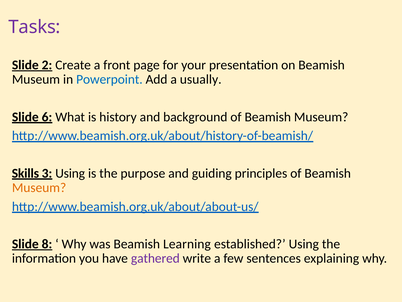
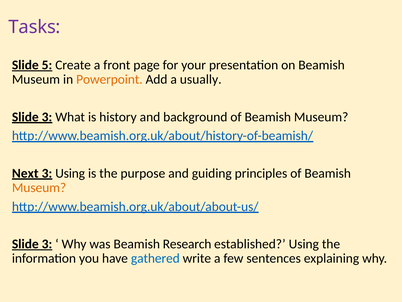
2: 2 -> 5
Powerpoint colour: blue -> orange
6 at (47, 117): 6 -> 3
Skills: Skills -> Next
8 at (47, 244): 8 -> 3
Learning: Learning -> Research
gathered colour: purple -> blue
